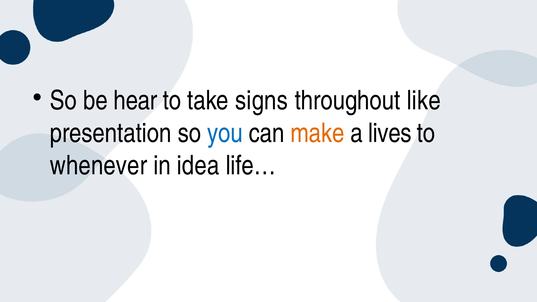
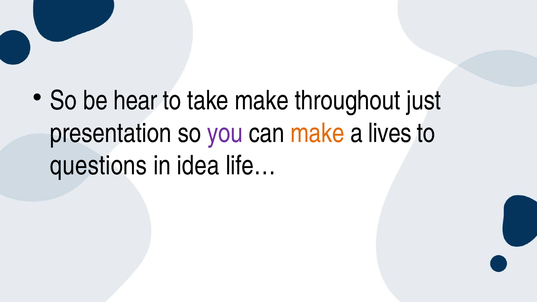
take signs: signs -> make
like: like -> just
you colour: blue -> purple
whenever: whenever -> questions
